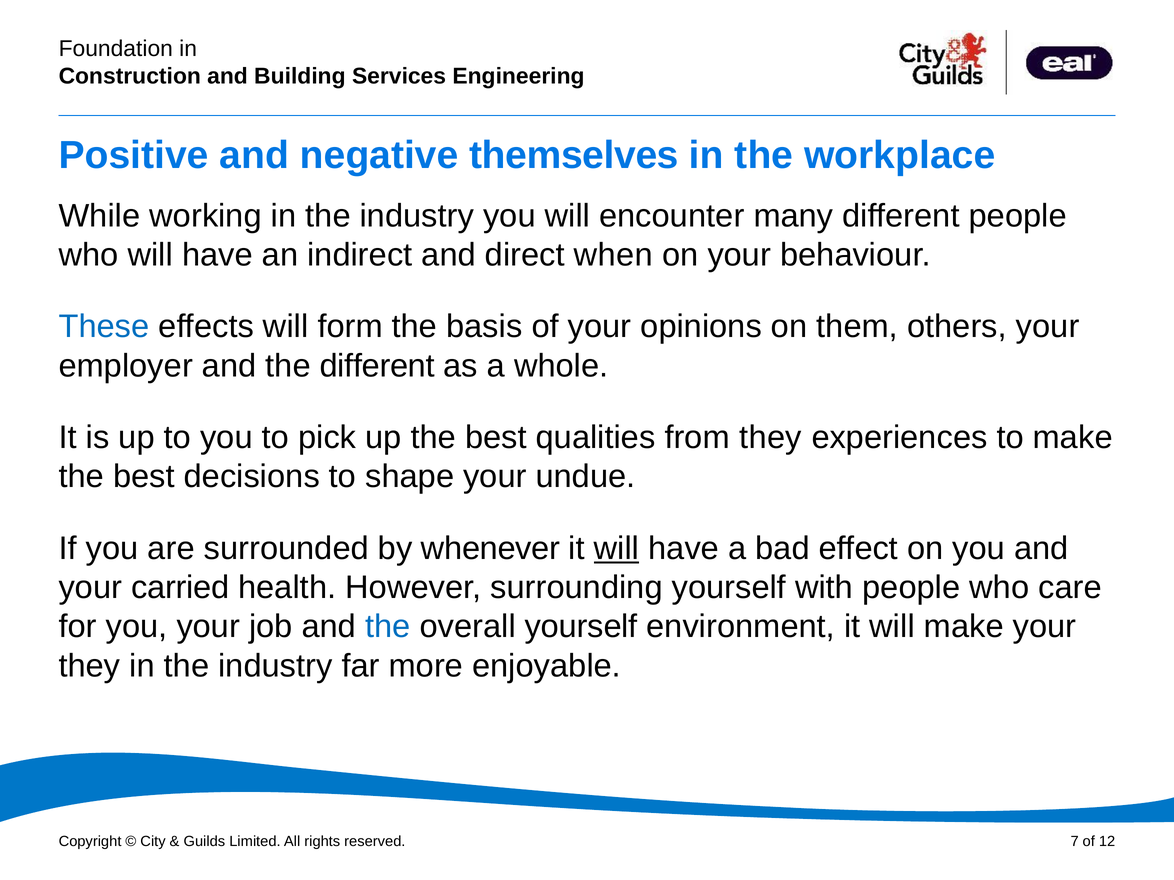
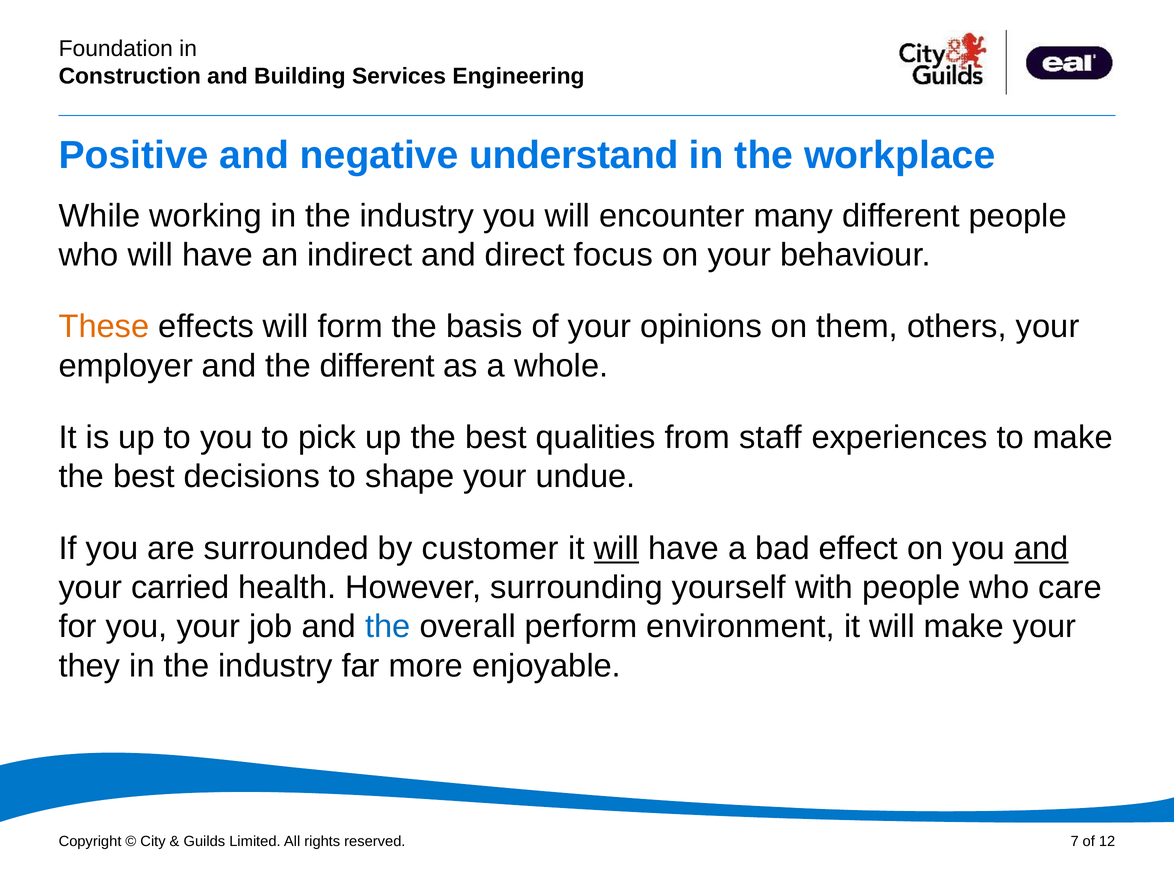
themselves: themselves -> understand
when: when -> focus
These colour: blue -> orange
from they: they -> staff
whenever: whenever -> customer
and at (1041, 549) underline: none -> present
overall yourself: yourself -> perform
